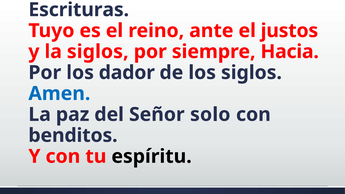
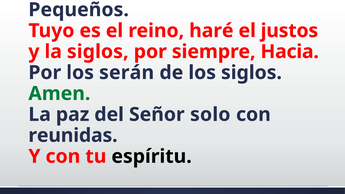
Escrituras: Escrituras -> Pequeños
ante: ante -> haré
dador: dador -> serán
Amen colour: blue -> green
benditos: benditos -> reunidas
